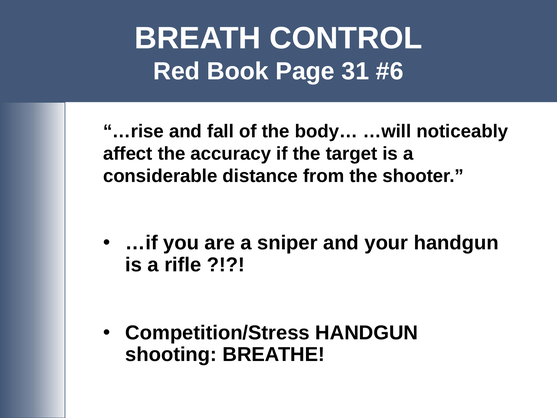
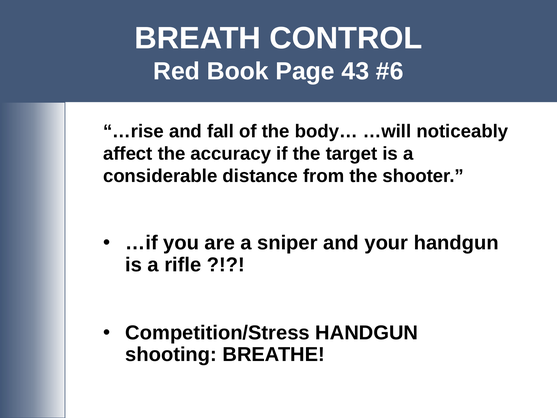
31: 31 -> 43
